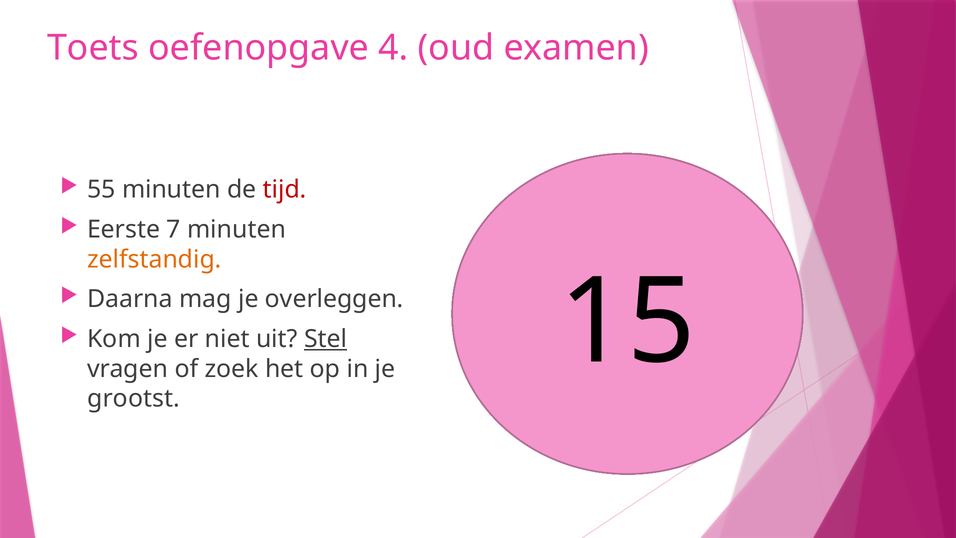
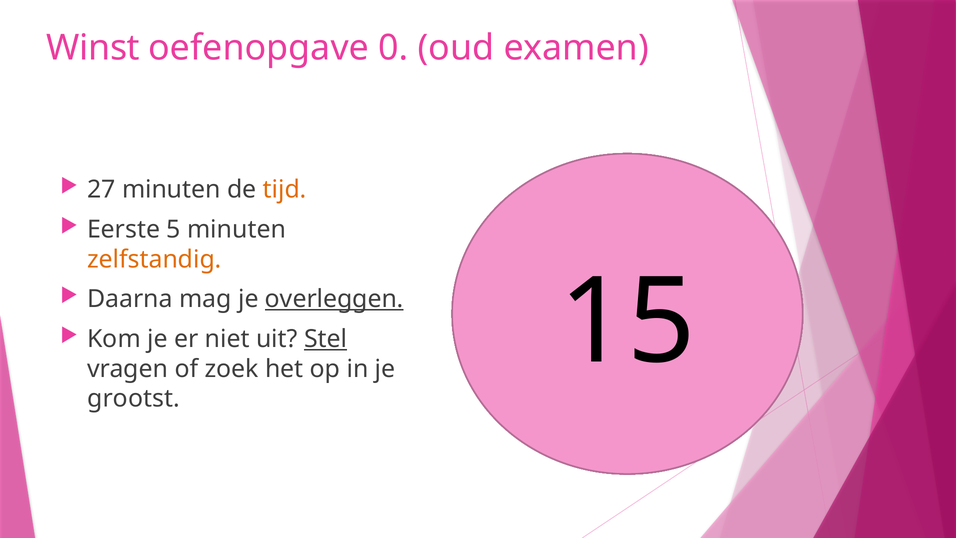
Toets: Toets -> Winst
4: 4 -> 0
55: 55 -> 27
tijd colour: red -> orange
7: 7 -> 5
overleggen underline: none -> present
